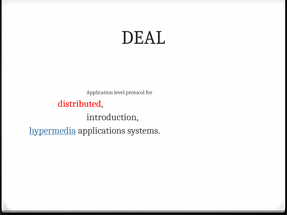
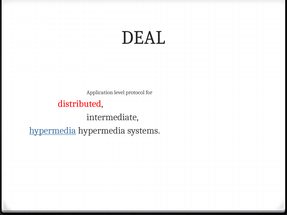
introduction: introduction -> intermediate
hypermedia applications: applications -> hypermedia
